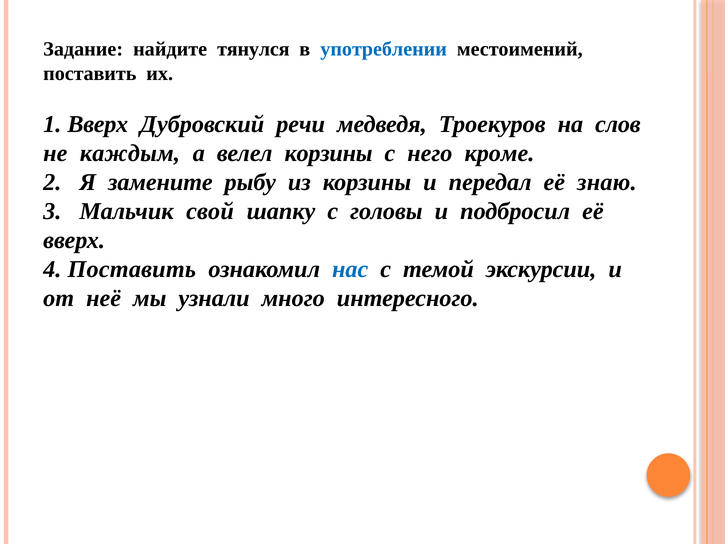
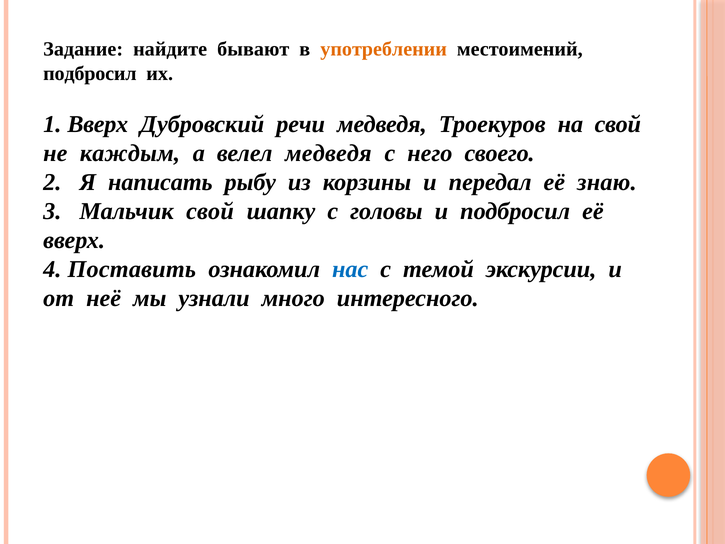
тянулся: тянулся -> бывают
употреблении colour: blue -> orange
поставить at (90, 73): поставить -> подбросил
на слов: слов -> свой
велел корзины: корзины -> медведя
кроме: кроме -> своего
замените: замените -> написать
